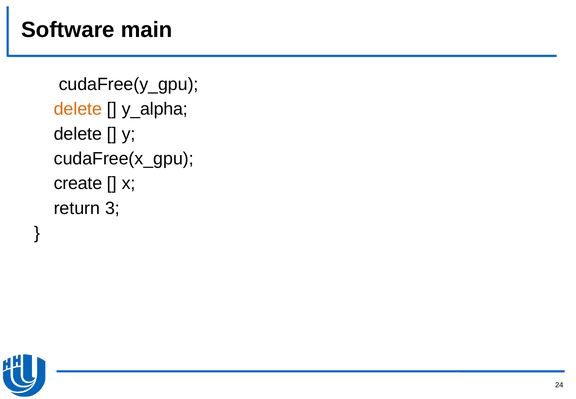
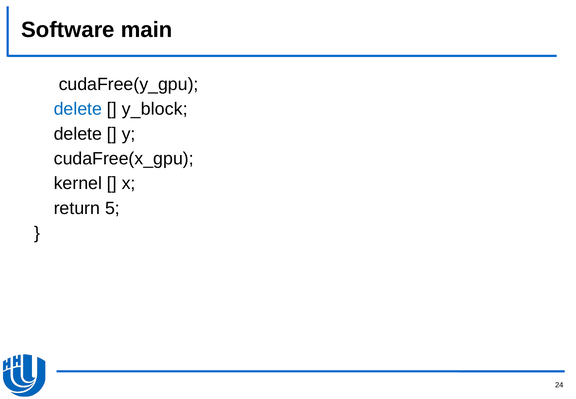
delete at (78, 109) colour: orange -> blue
y_alpha: y_alpha -> y_block
create: create -> kernel
3: 3 -> 5
